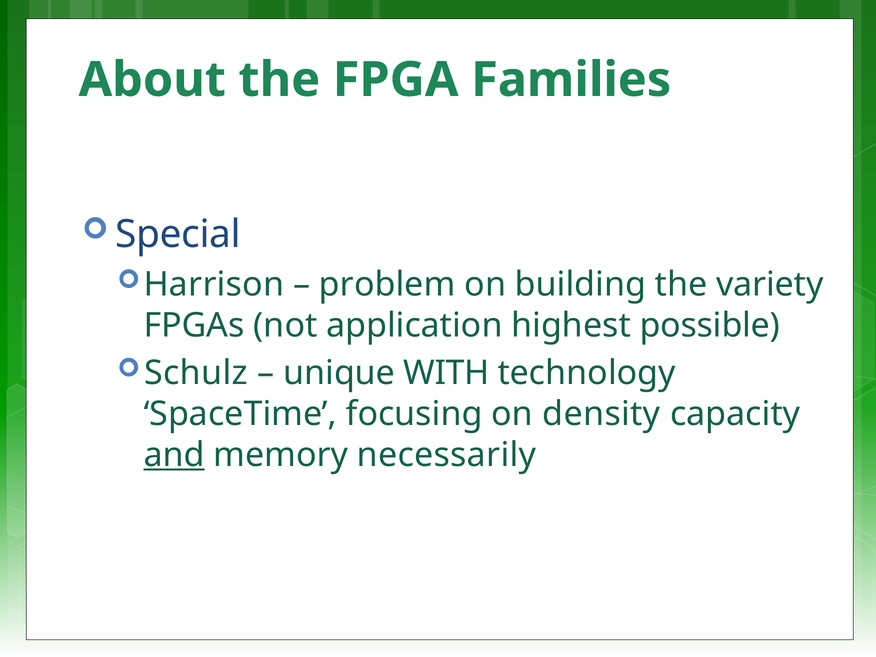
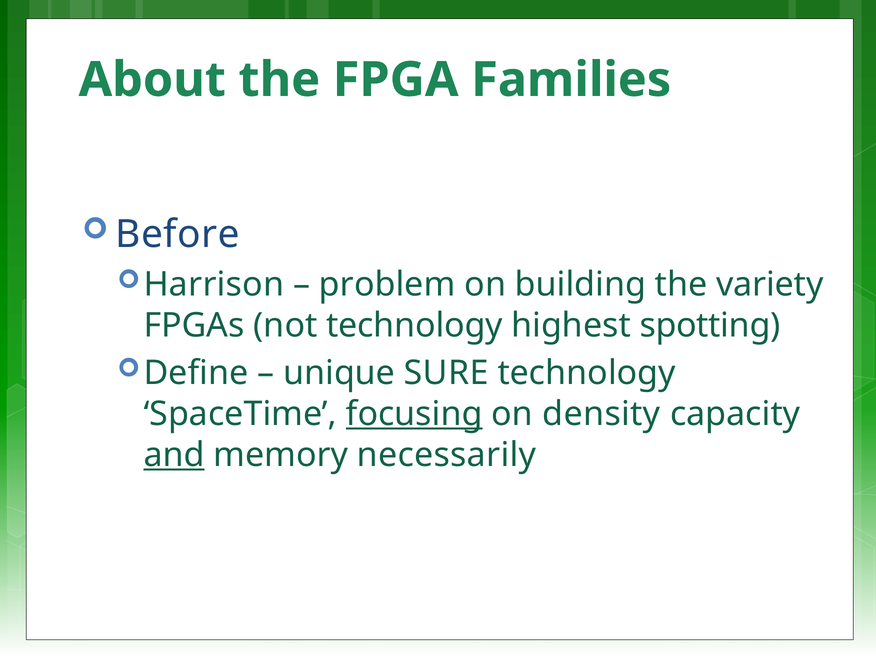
Special: Special -> Before
not application: application -> technology
possible: possible -> spotting
Schulz: Schulz -> Define
WITH: WITH -> SURE
focusing underline: none -> present
